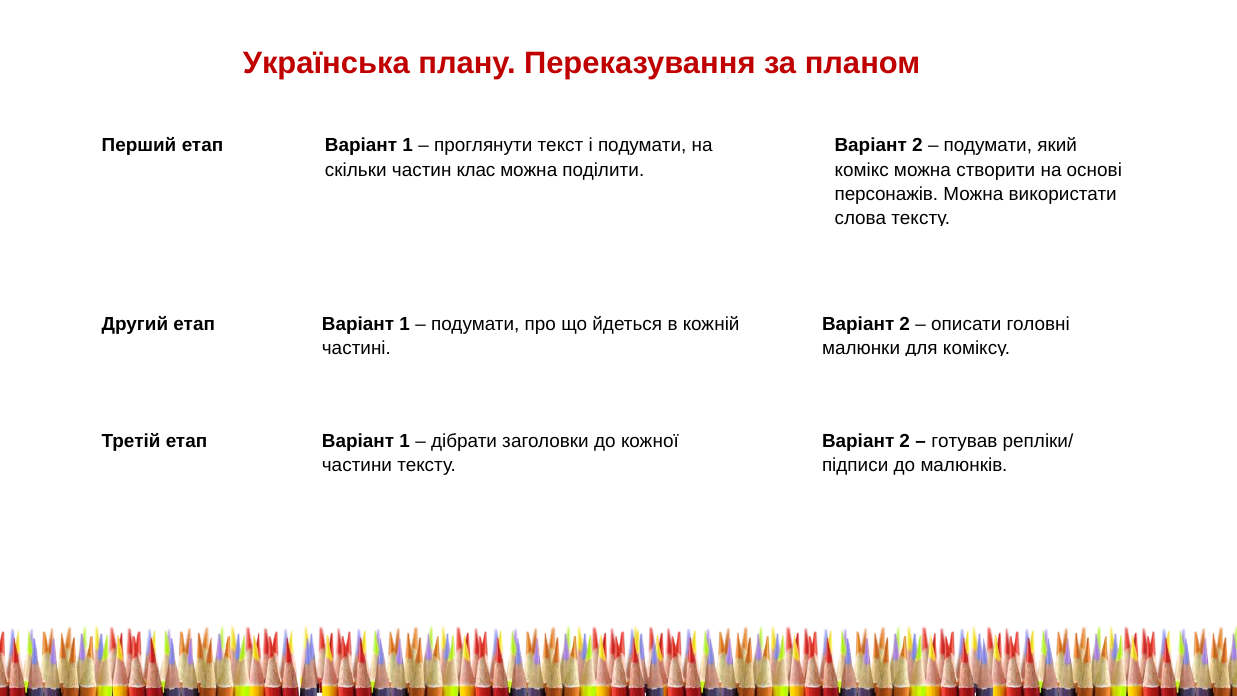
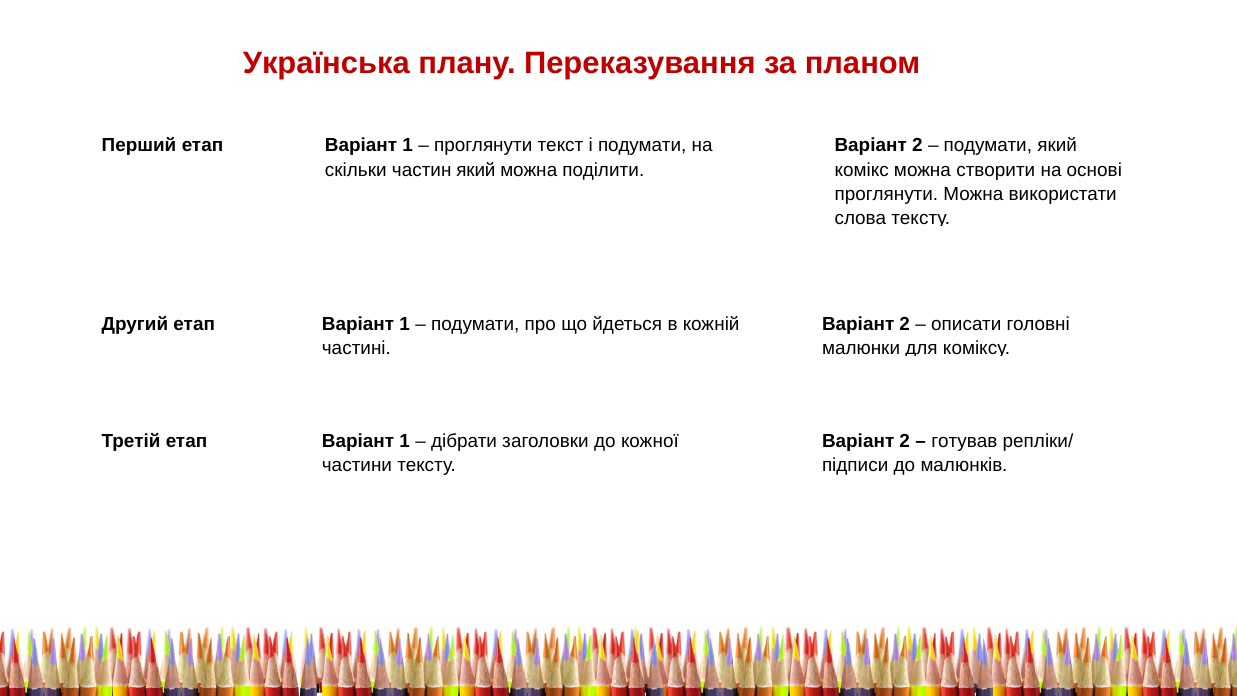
частин клас: клас -> який
персонажів at (886, 194): персонажів -> проглянути
